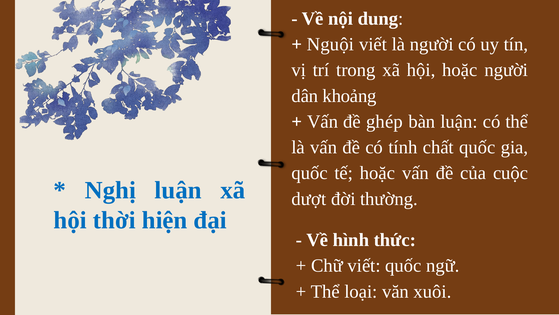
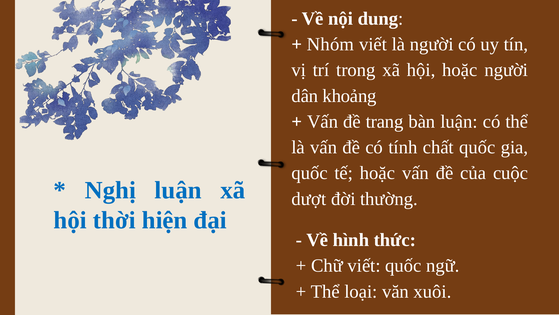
Nguội: Nguội -> Nhóm
ghép: ghép -> trang
